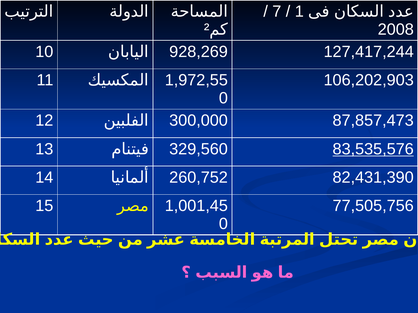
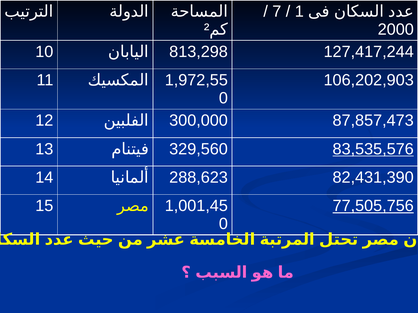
2008: 2008 -> 2000
928,269: 928,269 -> 813,298
260,752: 260,752 -> 288,623
77,505,756 underline: none -> present
